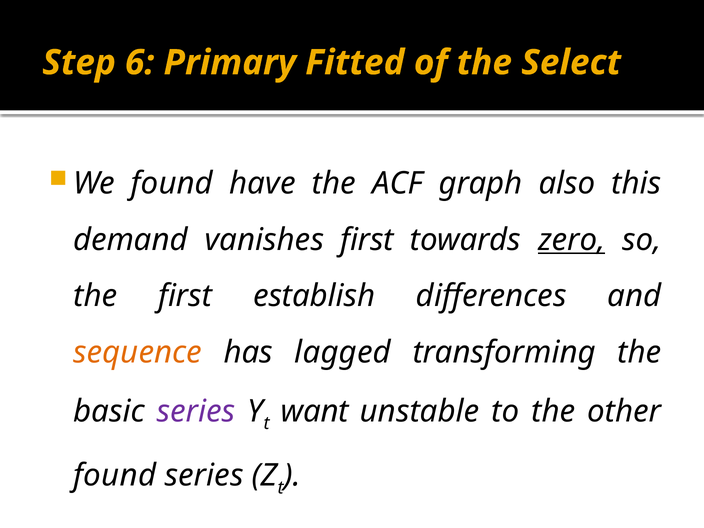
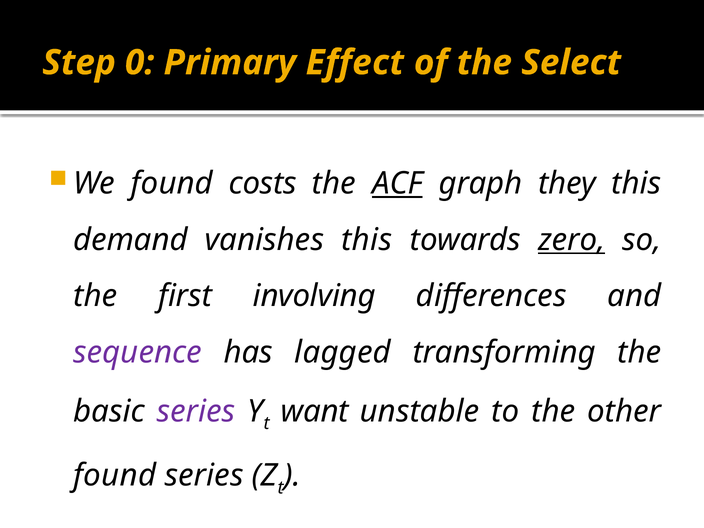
6: 6 -> 0
Fitted: Fitted -> Effect
have: have -> costs
ACF underline: none -> present
also: also -> they
vanishes first: first -> this
establish: establish -> involving
sequence colour: orange -> purple
